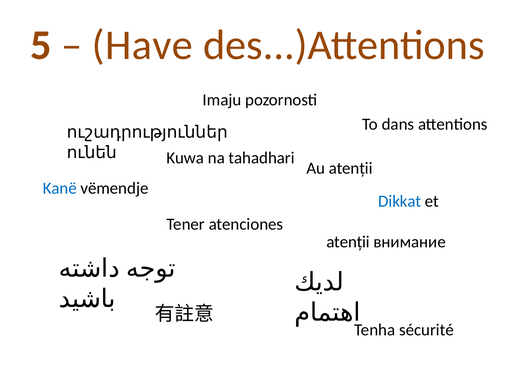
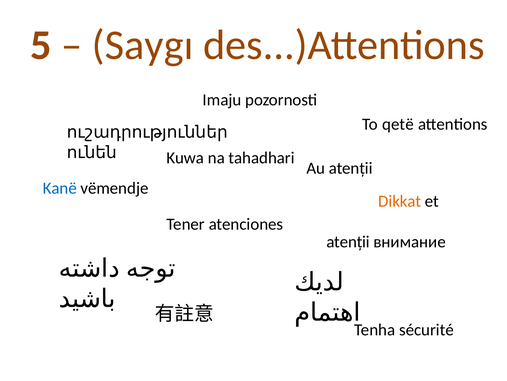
Have: Have -> Saygı
dans: dans -> qetë
Dikkat colour: blue -> orange
